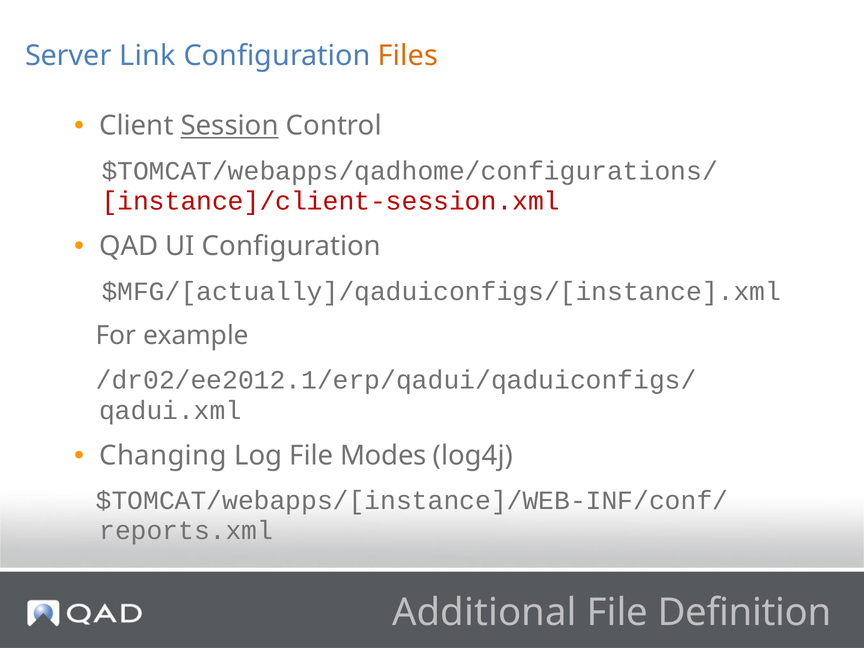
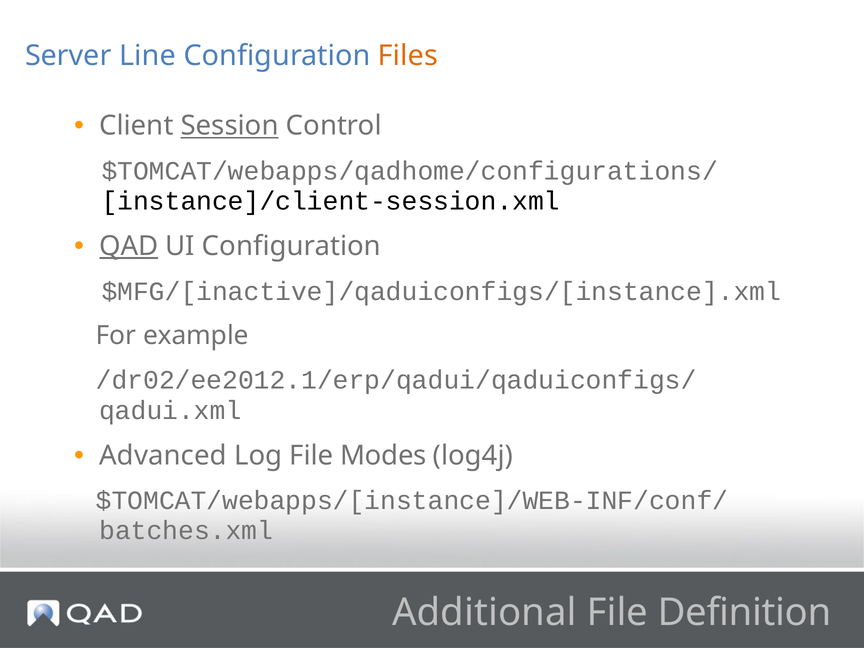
Link: Link -> Line
instance]/client-session.xml colour: red -> black
QAD underline: none -> present
$MFG/[actually]/qaduiconfigs/[instance].xml: $MFG/[actually]/qaduiconfigs/[instance].xml -> $MFG/[inactive]/qaduiconfigs/[instance].xml
Changing: Changing -> Advanced
reports.xml: reports.xml -> batches.xml
